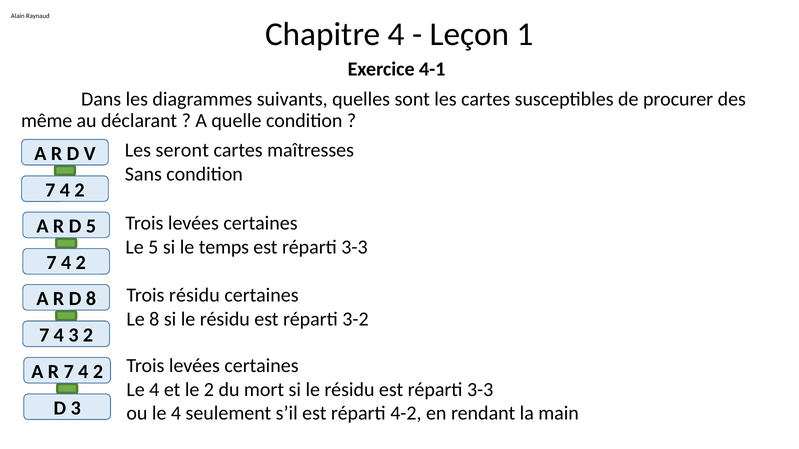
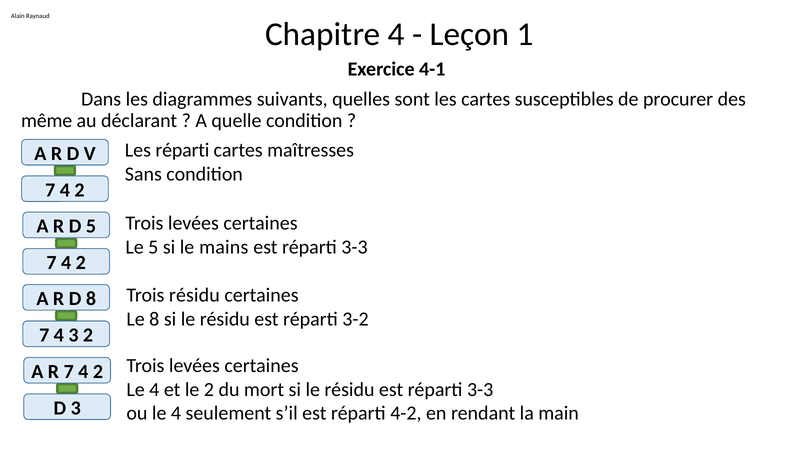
Les seront: seront -> réparti
temps: temps -> mains
